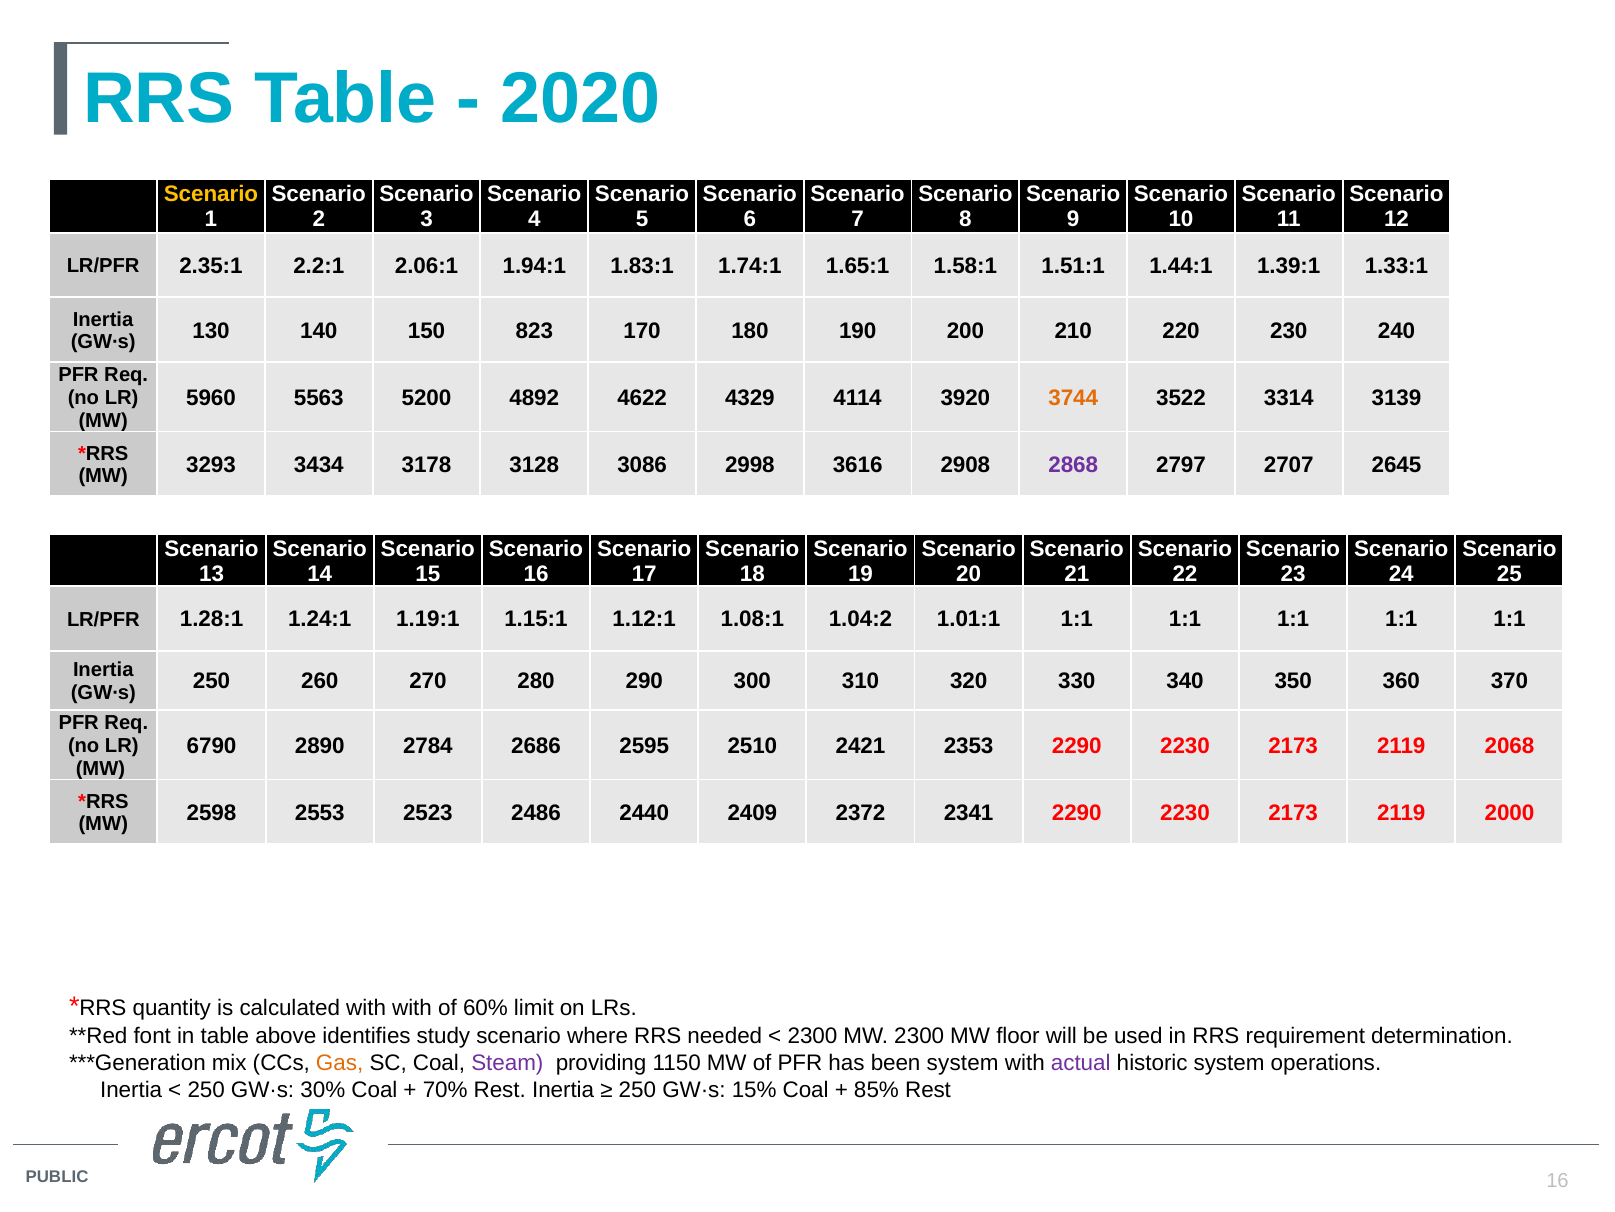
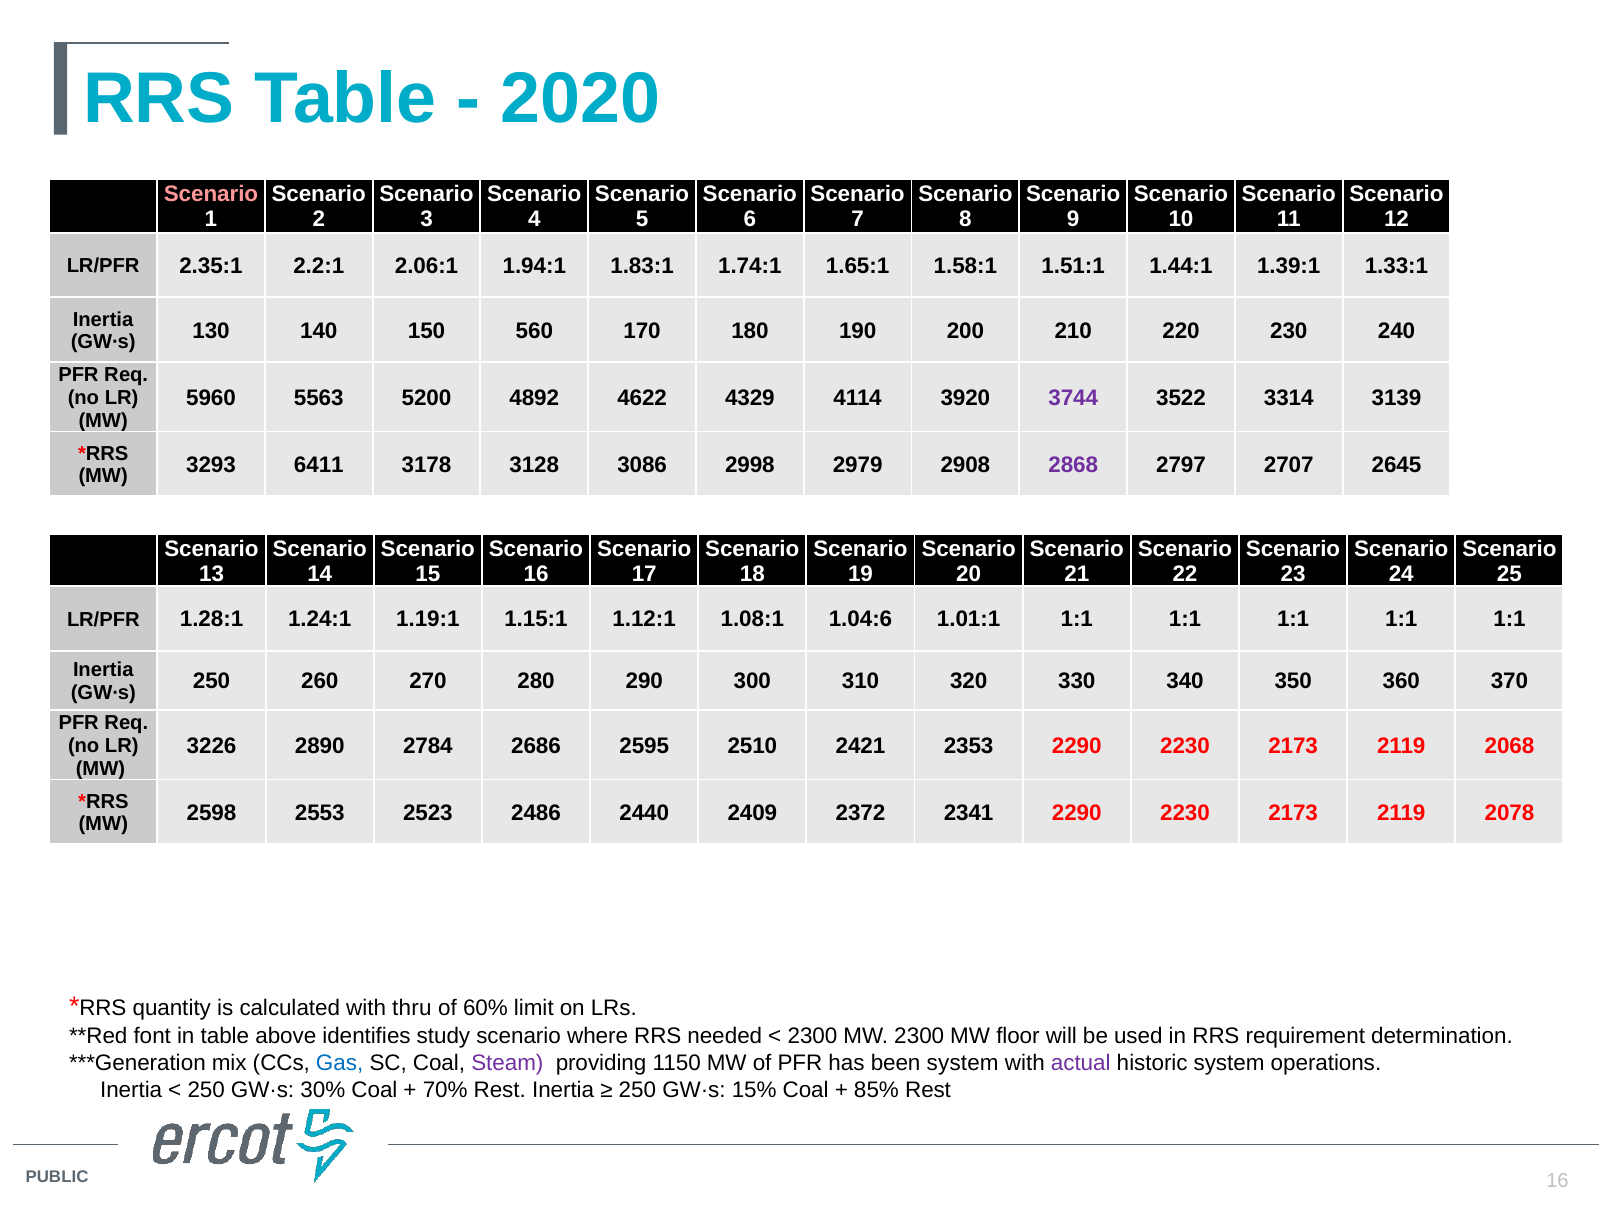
Scenario at (211, 194) colour: yellow -> pink
823: 823 -> 560
3744 colour: orange -> purple
3434: 3434 -> 6411
3616: 3616 -> 2979
1.04:2: 1.04:2 -> 1.04:6
6790: 6790 -> 3226
2000: 2000 -> 2078
with with: with -> thru
Gas colour: orange -> blue
